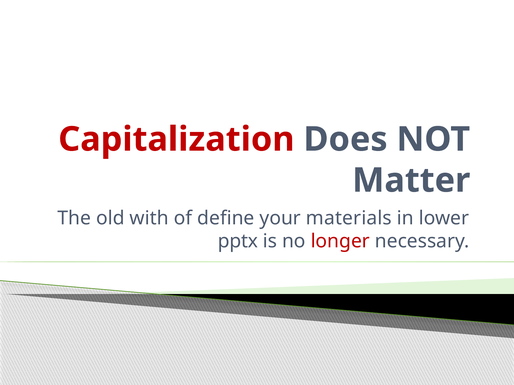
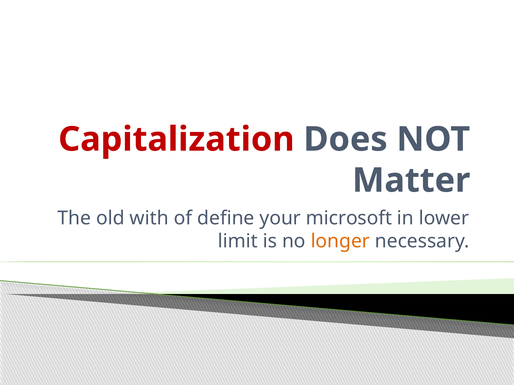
materials: materials -> microsoft
pptx: pptx -> limit
longer colour: red -> orange
